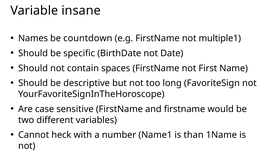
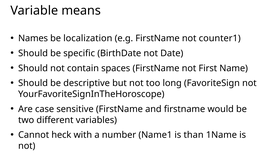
insane: insane -> means
countdown: countdown -> localization
multiple1: multiple1 -> counter1
